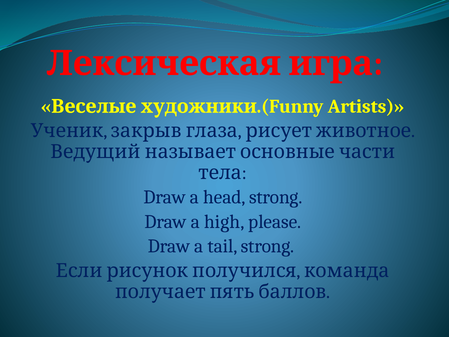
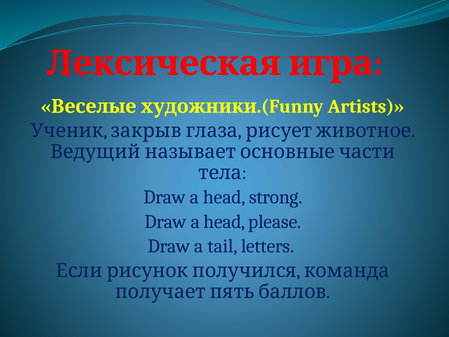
high at (224, 222): high -> head
tail strong: strong -> letters
